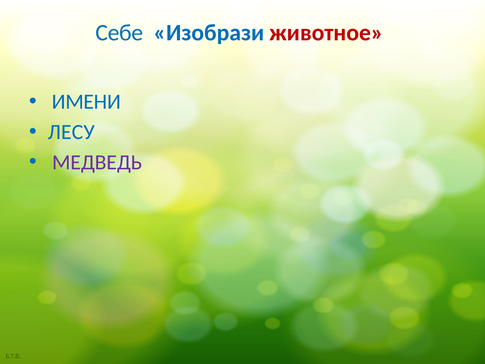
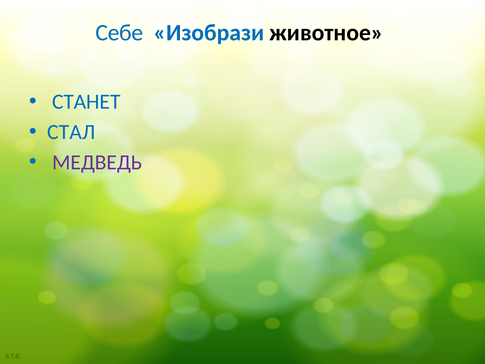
животное colour: red -> black
ИМЕНИ: ИМЕНИ -> СТАНЕТ
ЛЕСУ: ЛЕСУ -> СТАЛ
